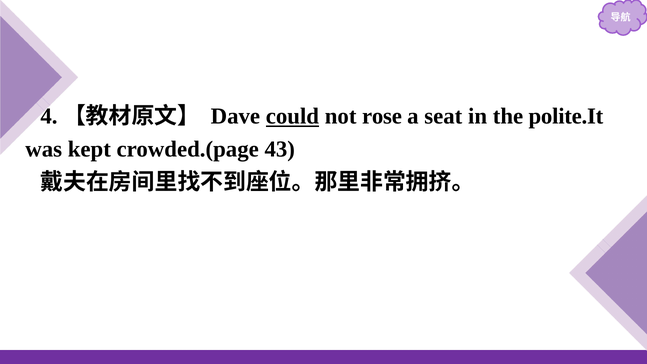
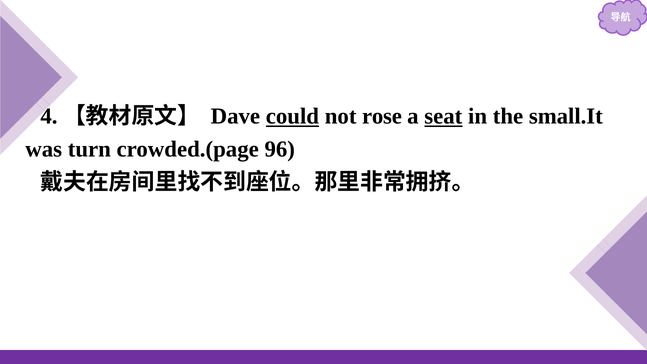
seat underline: none -> present
polite.It: polite.It -> small.It
kept: kept -> turn
43: 43 -> 96
